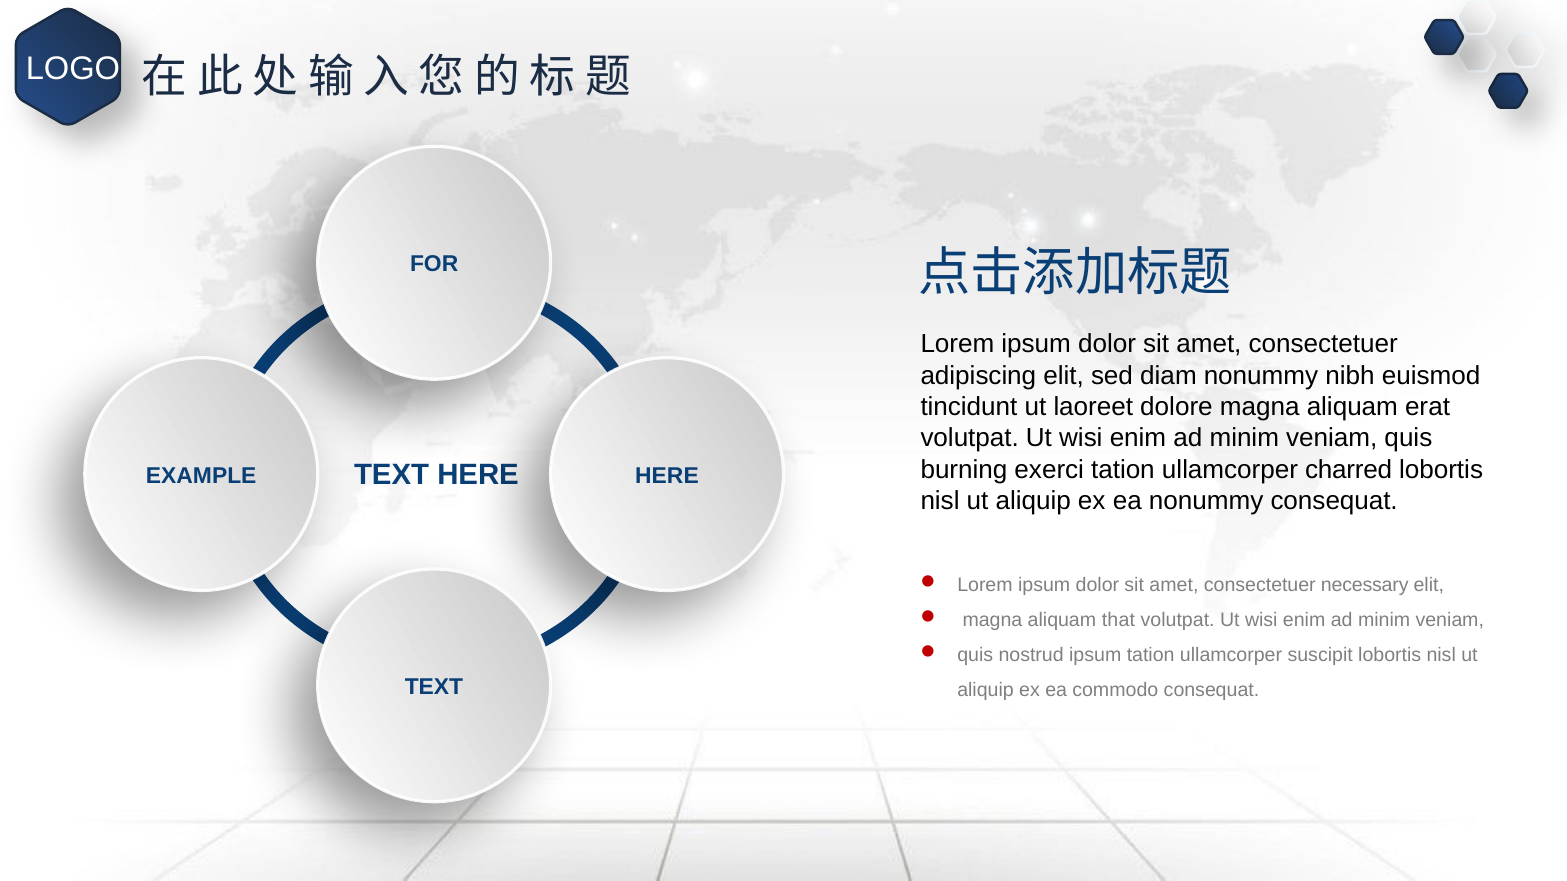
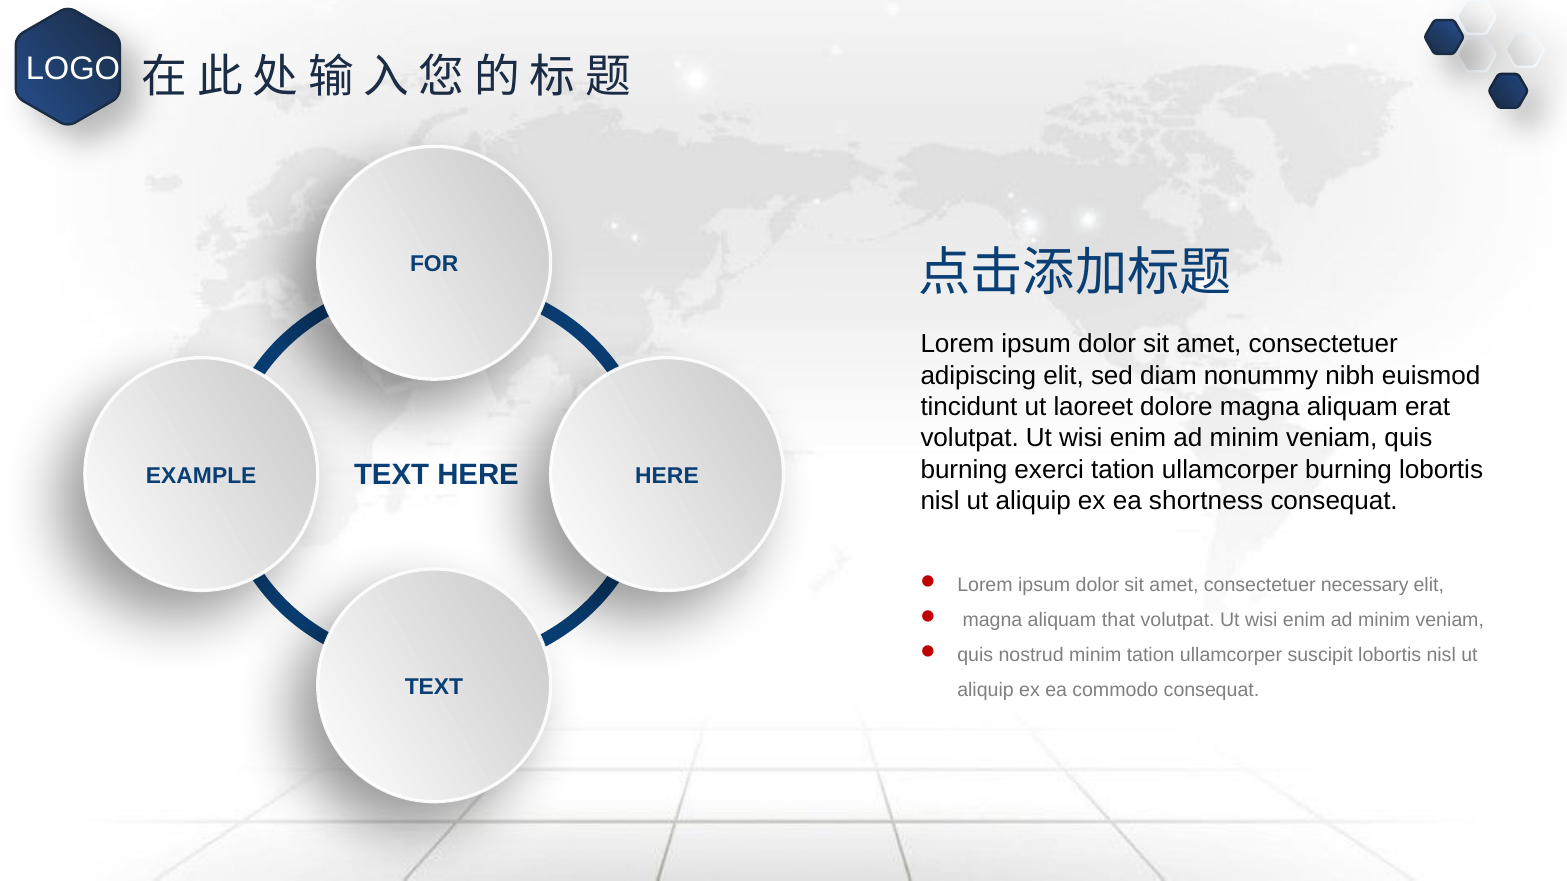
ullamcorper charred: charred -> burning
ea nonummy: nonummy -> shortness
nostrud ipsum: ipsum -> minim
